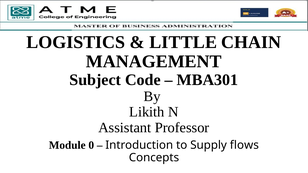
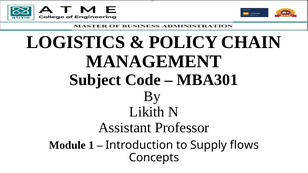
LITTLE: LITTLE -> POLICY
0: 0 -> 1
